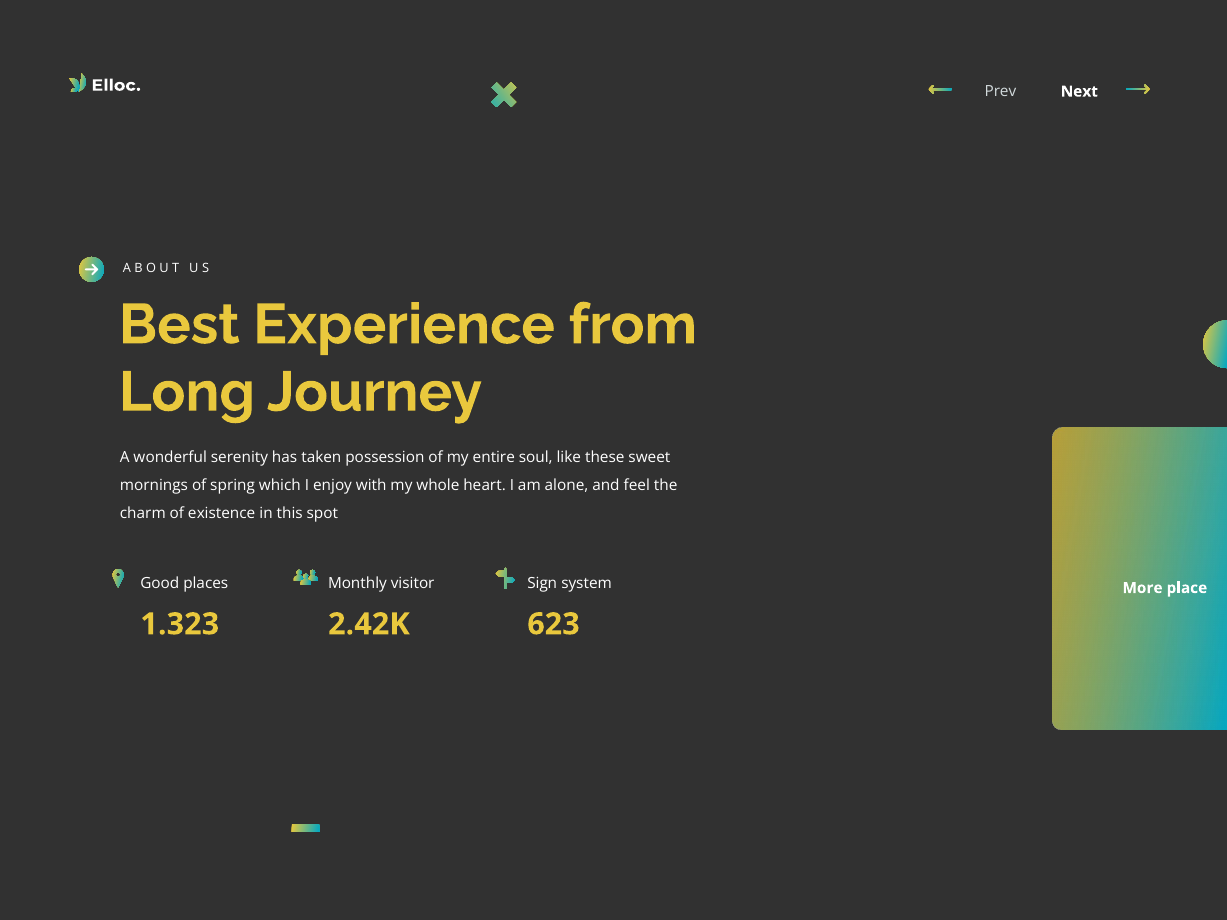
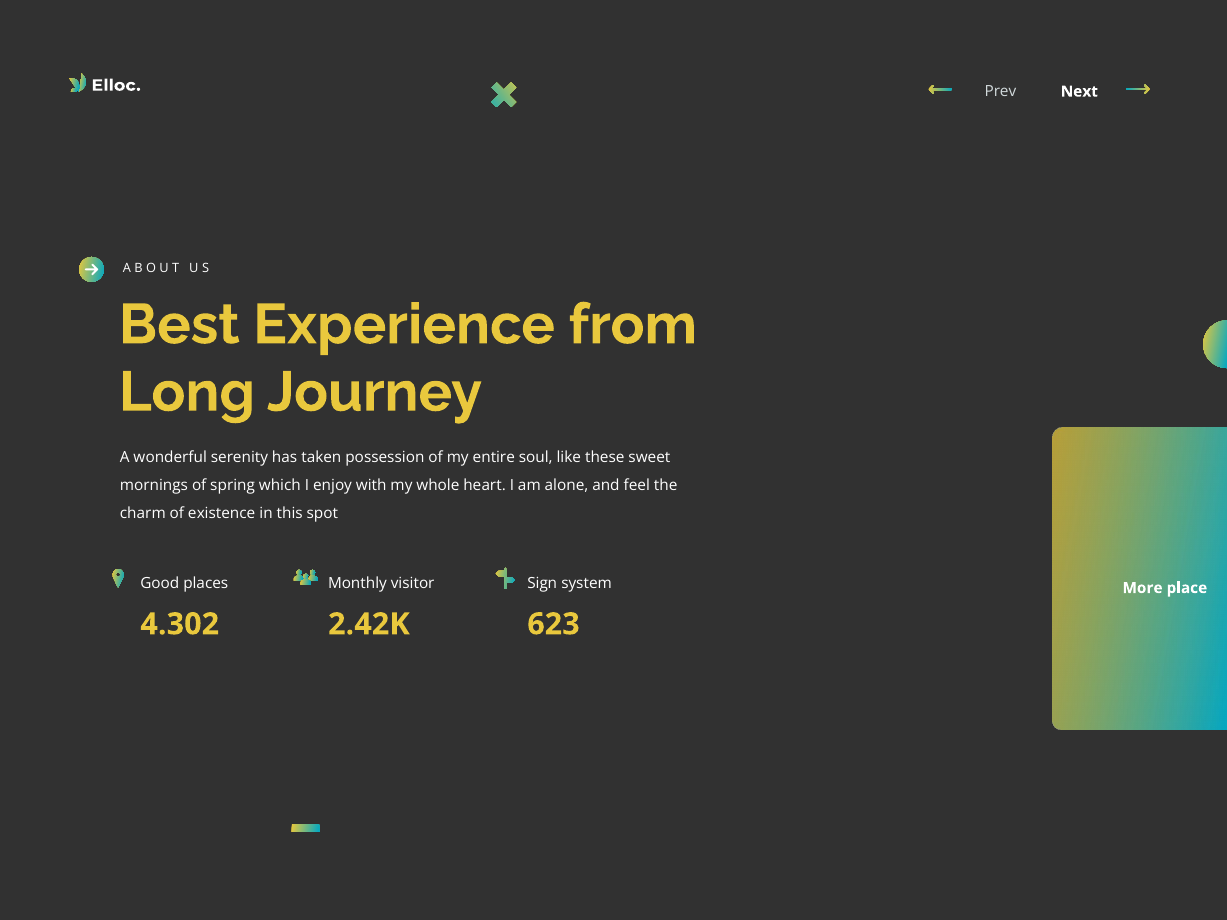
1.323: 1.323 -> 4.302
